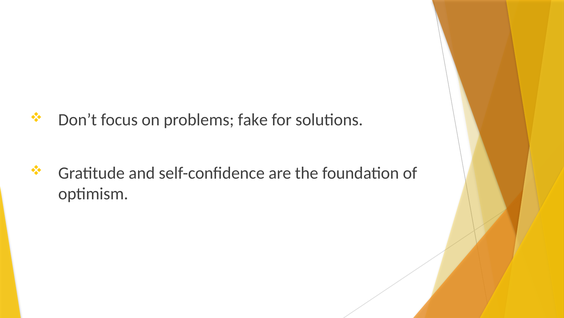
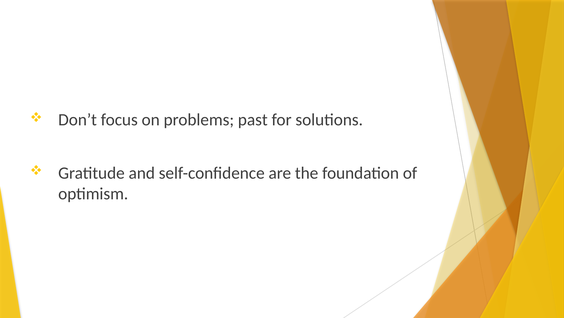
fake: fake -> past
